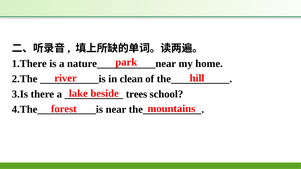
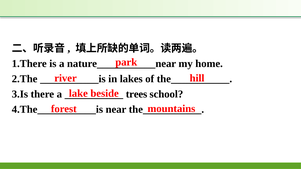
clean: clean -> lakes
